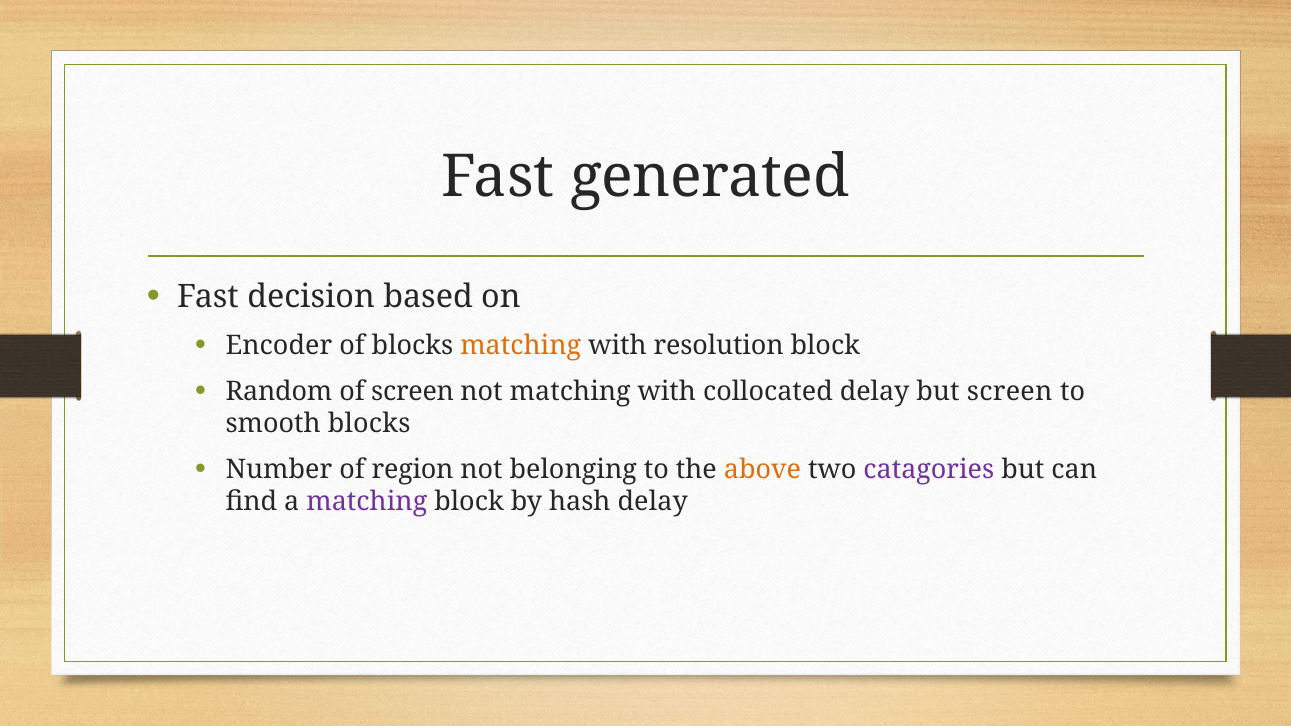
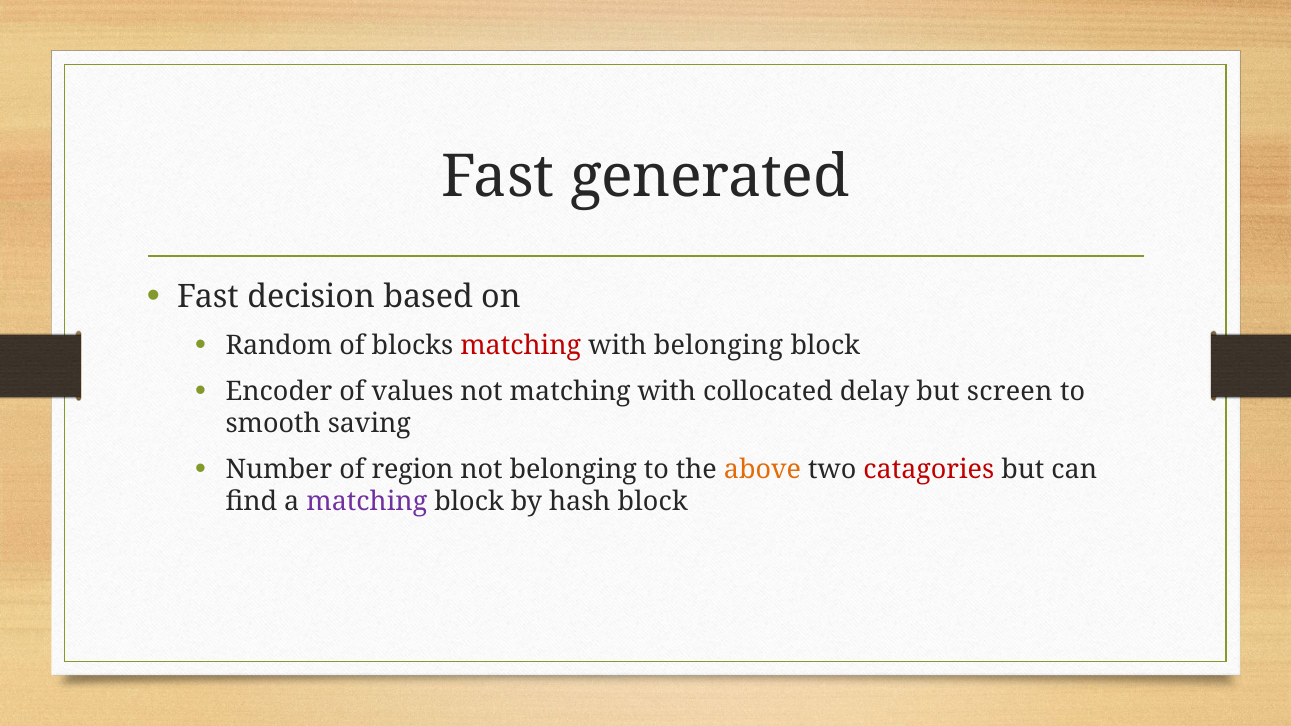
Encoder: Encoder -> Random
matching at (521, 346) colour: orange -> red
with resolution: resolution -> belonging
Random: Random -> Encoder
of screen: screen -> values
smooth blocks: blocks -> saving
catagories colour: purple -> red
hash delay: delay -> block
